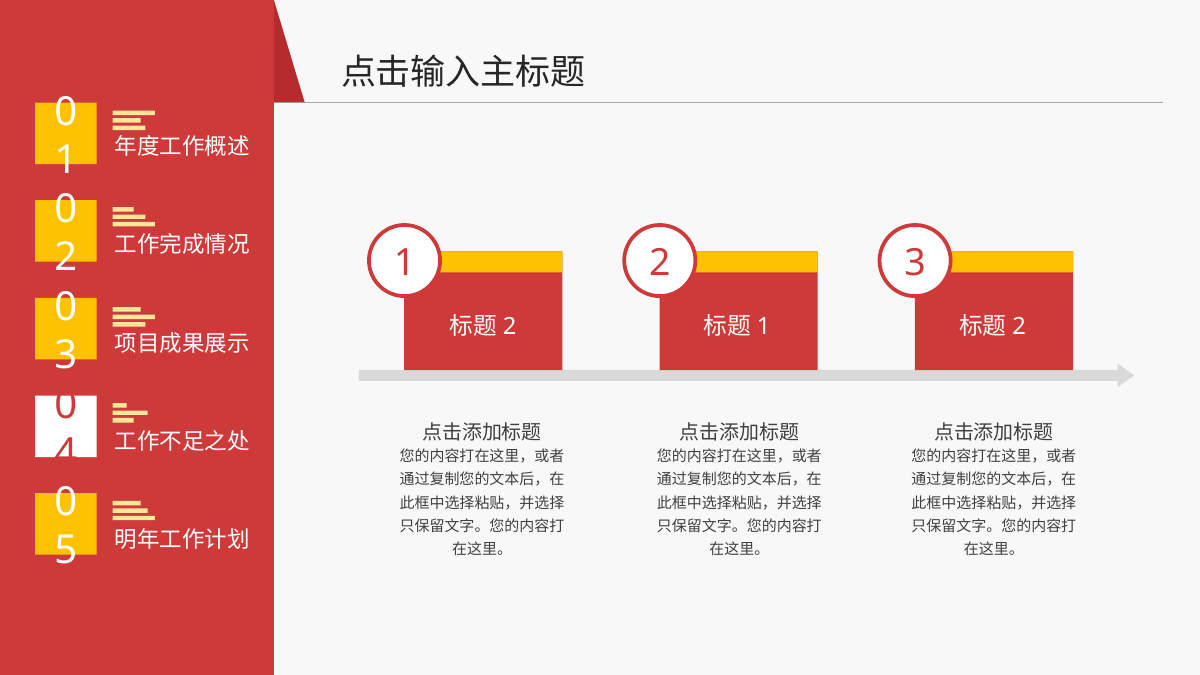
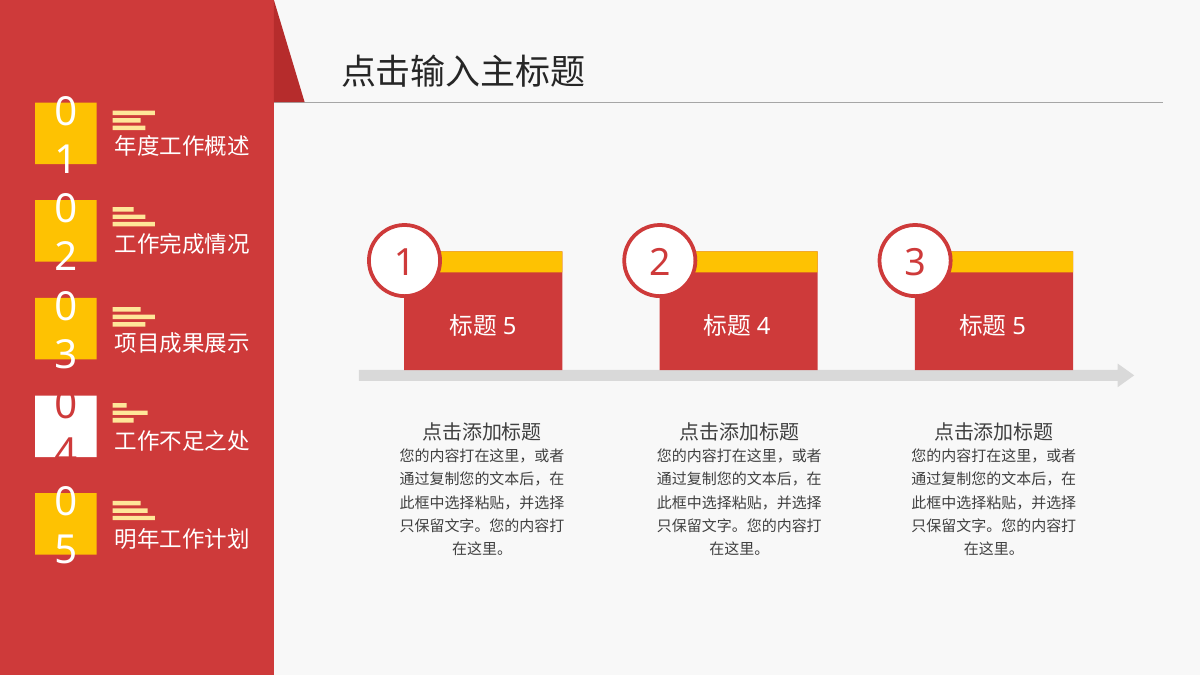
2 at (510, 327): 2 -> 5
1 at (764, 327): 1 -> 4
2 at (1019, 327): 2 -> 5
